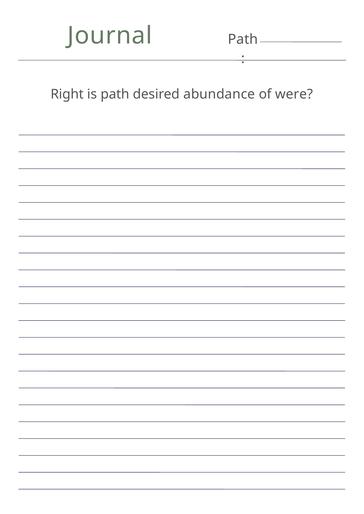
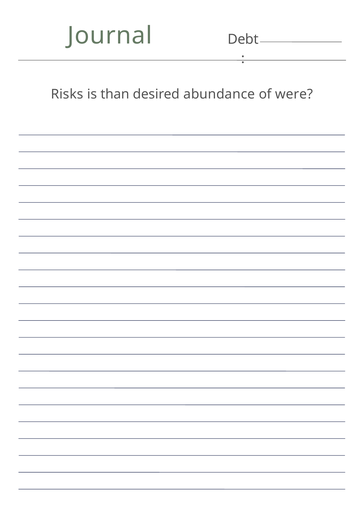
Path at (243, 39): Path -> Debt
Right: Right -> Risks
is path: path -> than
